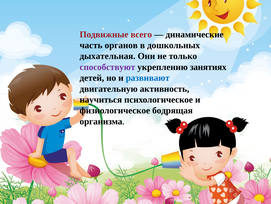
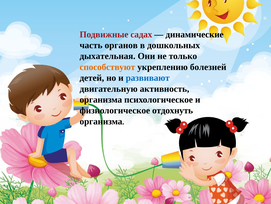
всего: всего -> садах
способствуют colour: purple -> orange
занятиях: занятиях -> болезней
научиться at (101, 99): научиться -> организма
бодрящая: бодрящая -> отдохнуть
